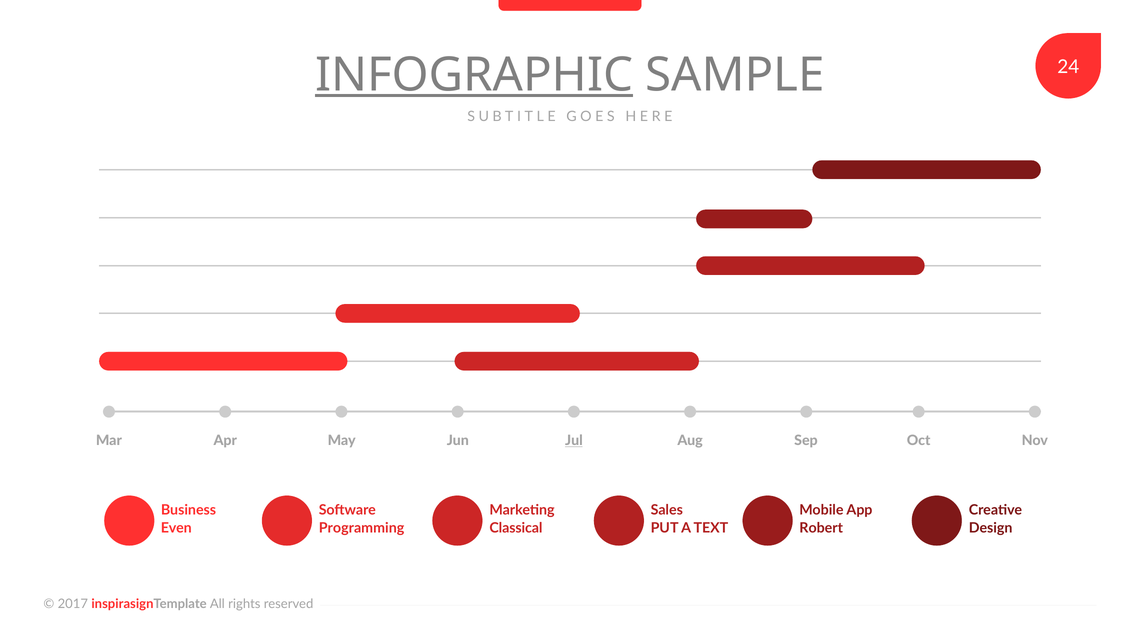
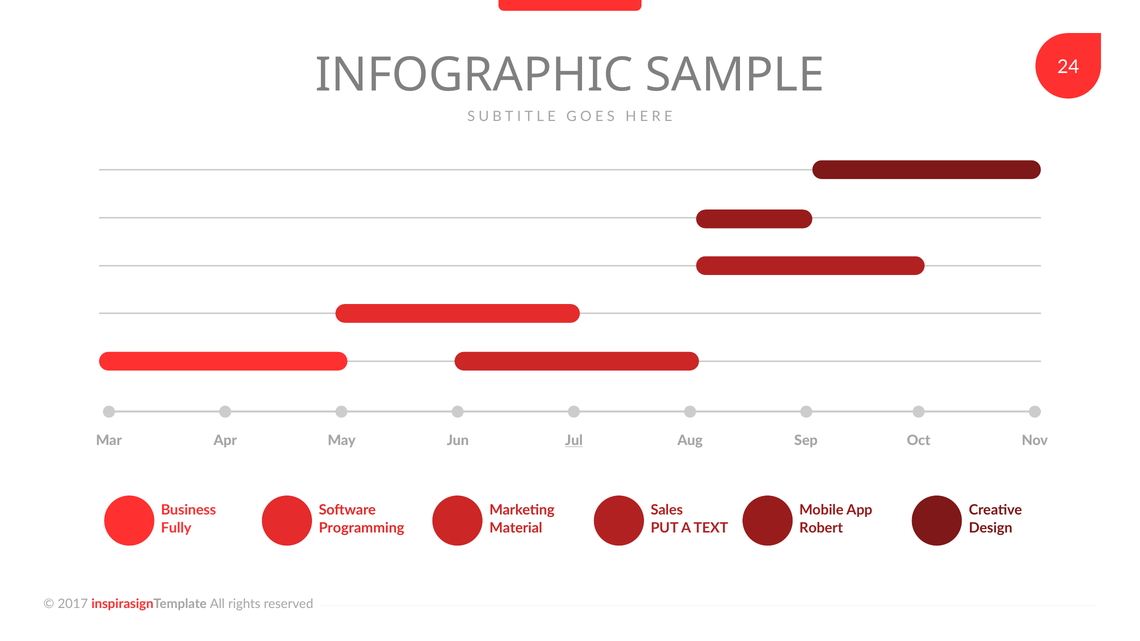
INFOGRAPHIC underline: present -> none
Even: Even -> Fully
Classical: Classical -> Material
